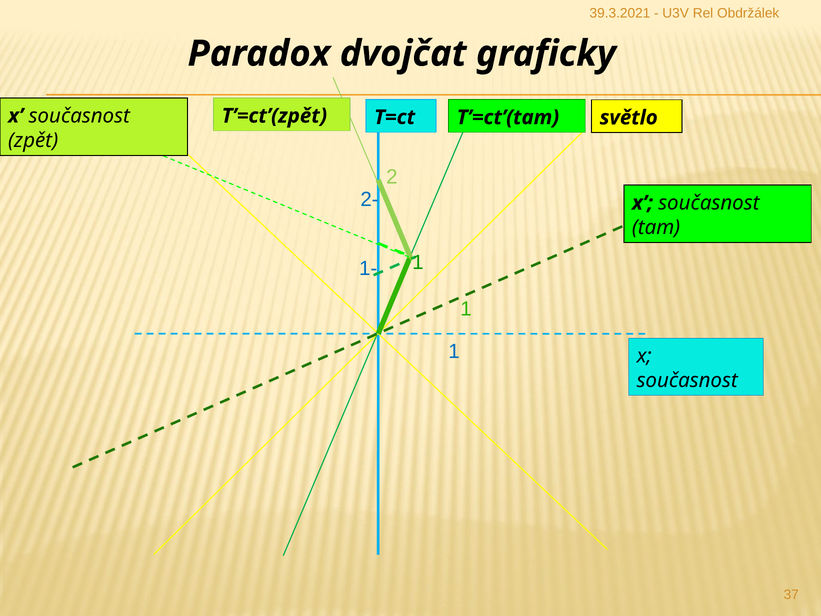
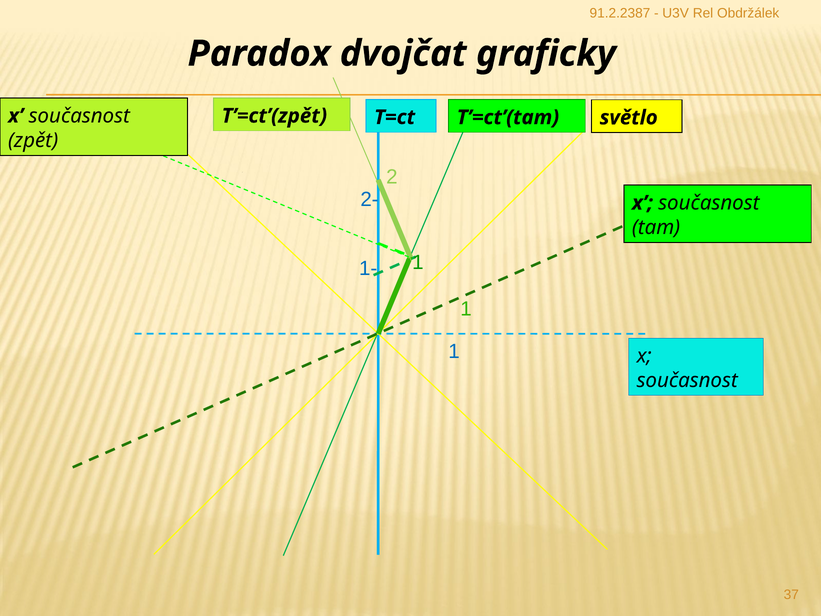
39.3.2021: 39.3.2021 -> 91.2.2387
